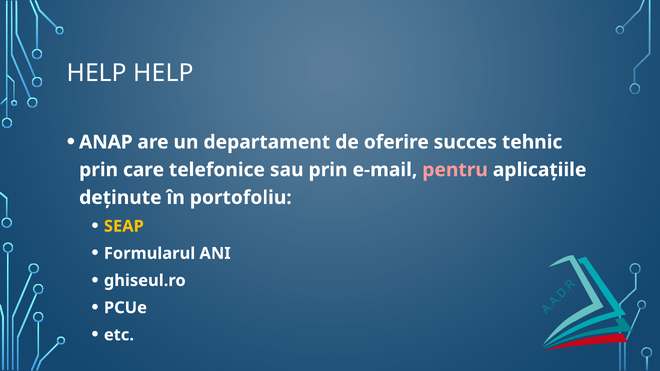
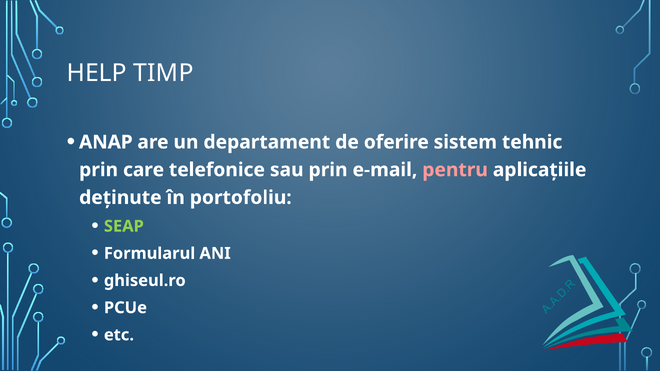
HELP HELP: HELP -> TIMP
succes: succes -> sistem
SEAP colour: yellow -> light green
